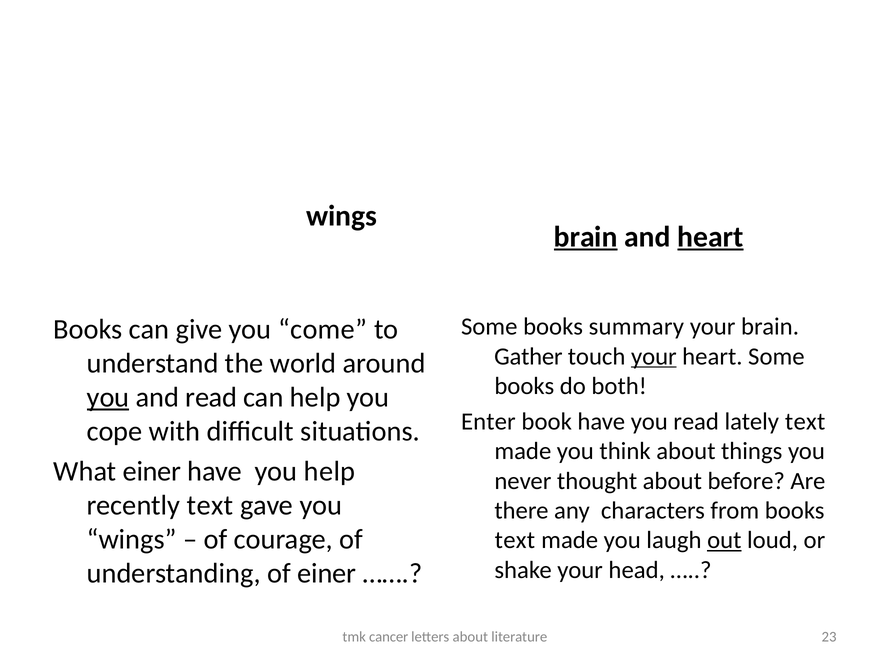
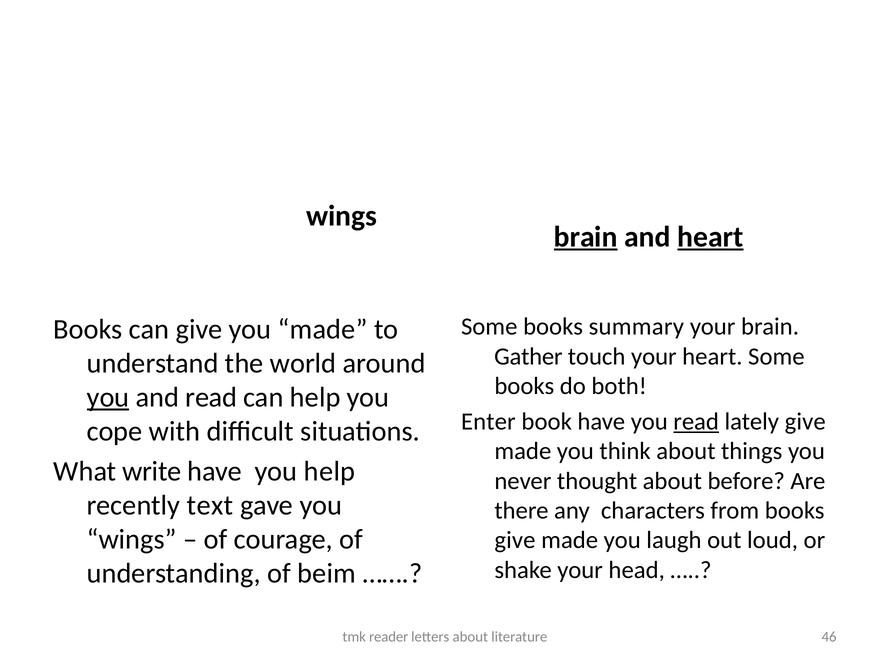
you come: come -> made
your at (654, 357) underline: present -> none
read at (696, 422) underline: none -> present
lately text: text -> give
What einer: einer -> write
text at (515, 541): text -> give
out underline: present -> none
of einer: einer -> beim
cancer: cancer -> reader
23: 23 -> 46
